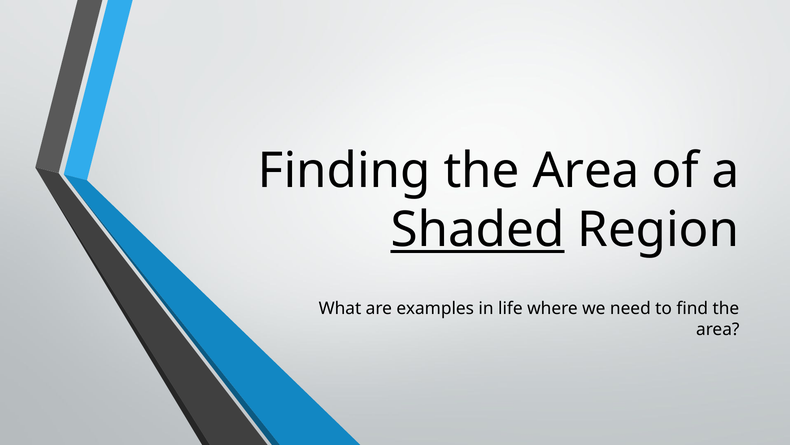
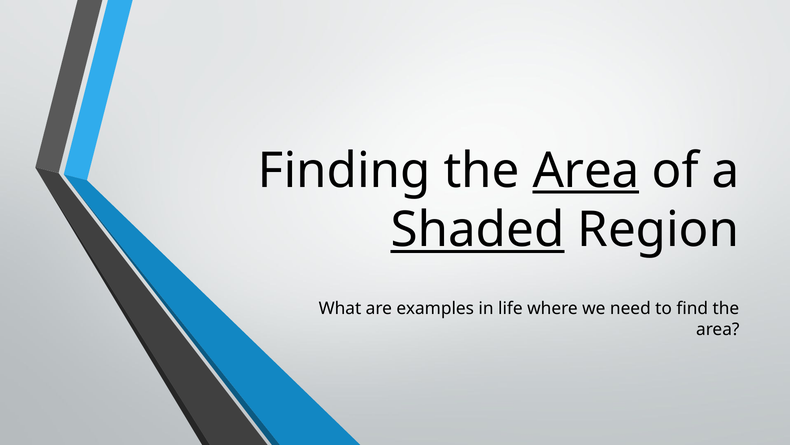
Area at (586, 171) underline: none -> present
